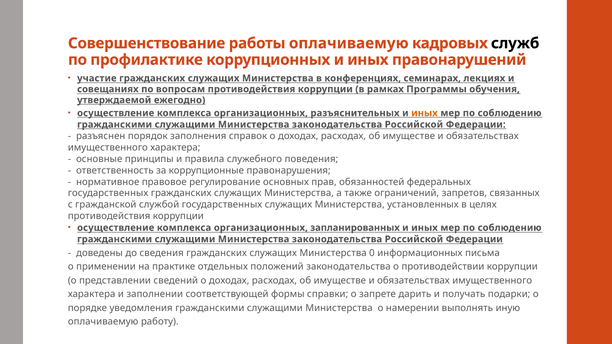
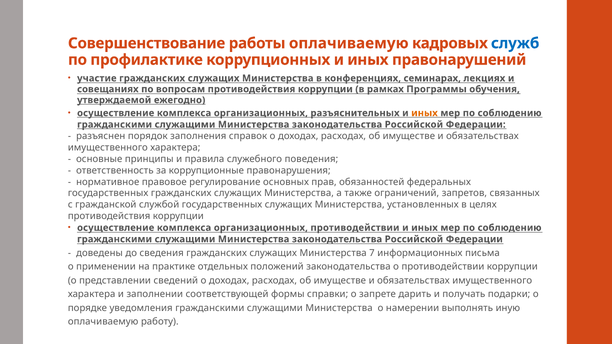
служб colour: black -> blue
организационных запланированных: запланированных -> противодействии
0: 0 -> 7
